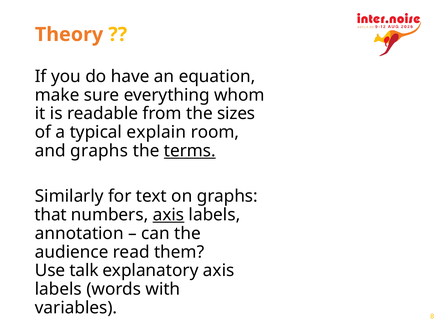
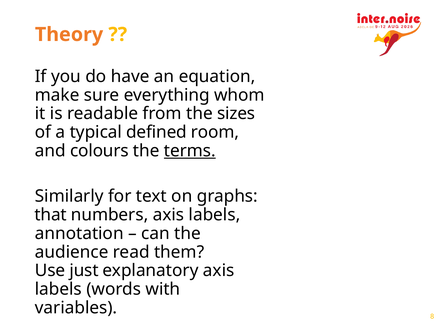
explain: explain -> defined
and graphs: graphs -> colours
axis at (168, 215) underline: present -> none
talk: talk -> just
